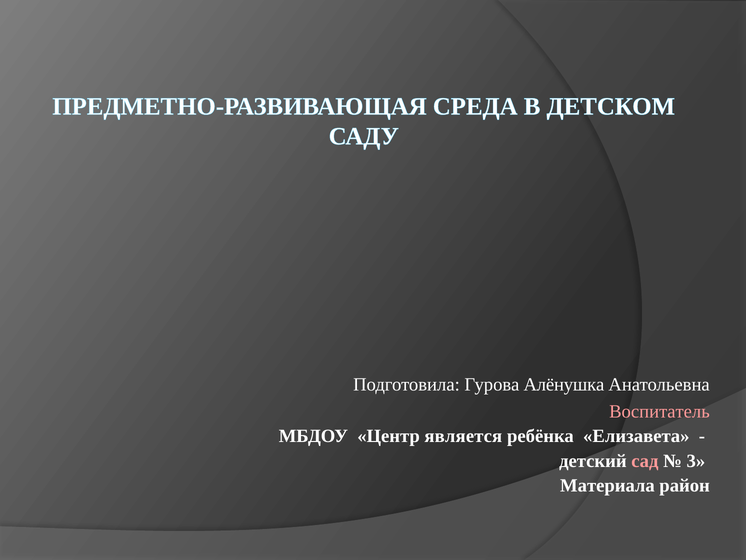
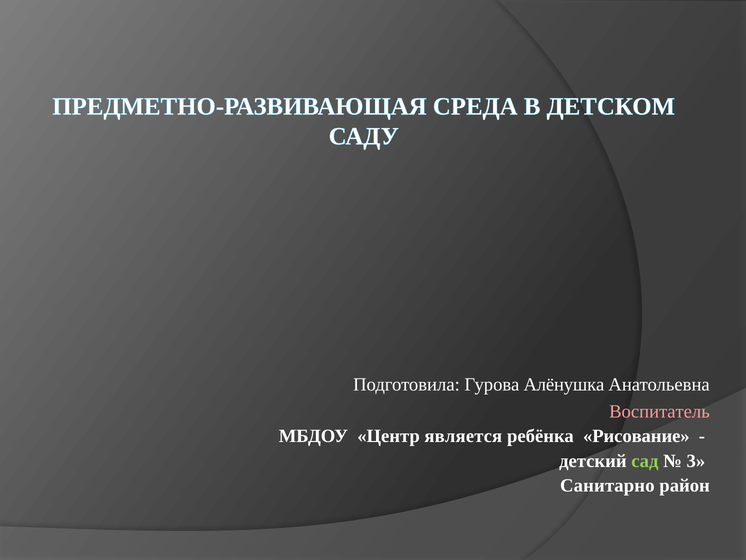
Елизавета: Елизавета -> Рисование
сад colour: pink -> light green
Материала: Материала -> Санитарно
